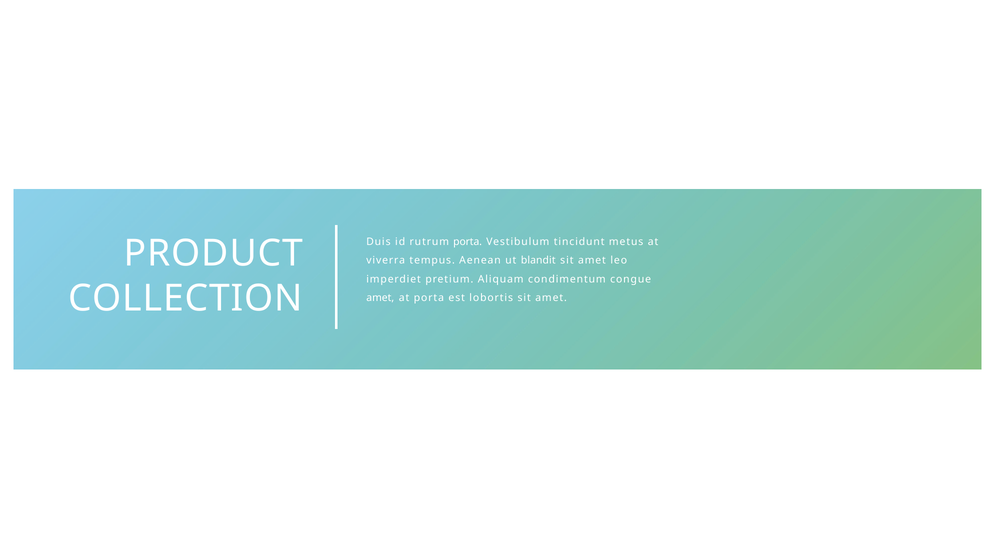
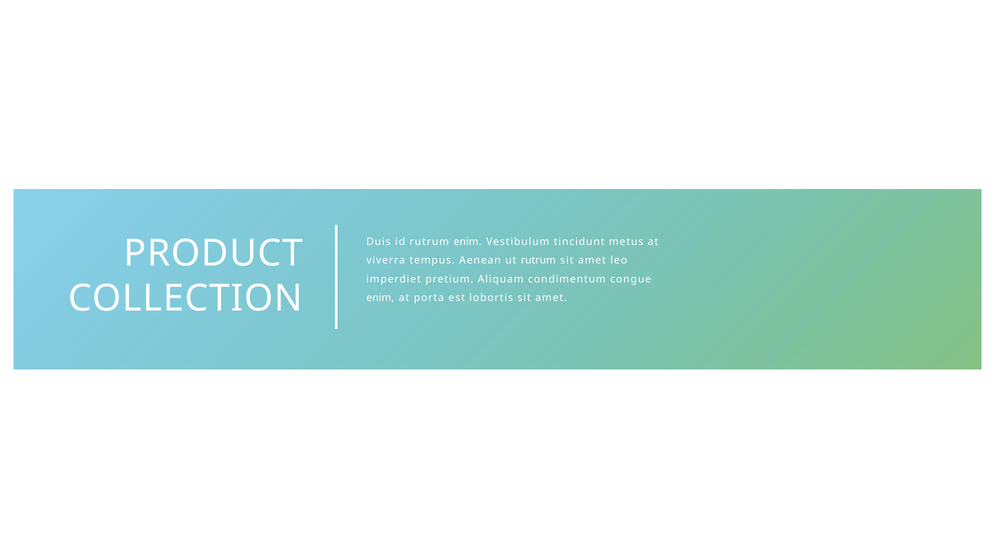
rutrum porta: porta -> enim
ut blandit: blandit -> rutrum
amet at (380, 298): amet -> enim
